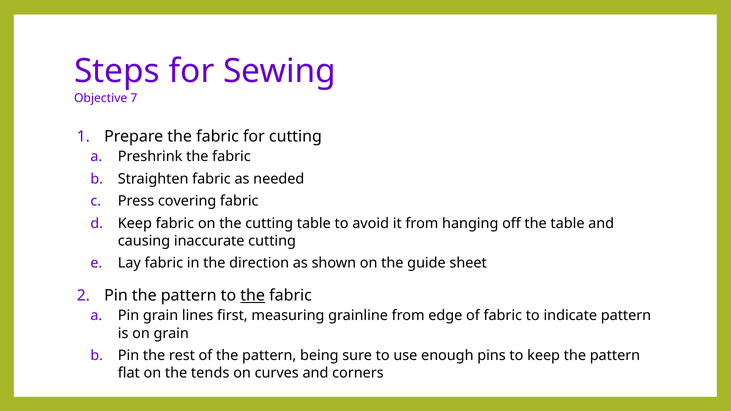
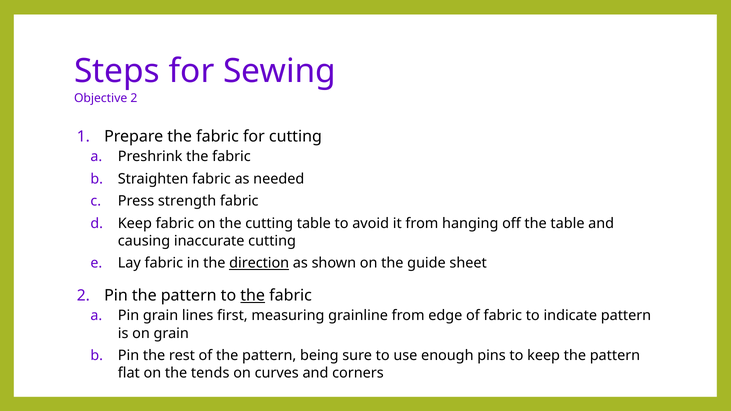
Objective 7: 7 -> 2
covering: covering -> strength
direction underline: none -> present
